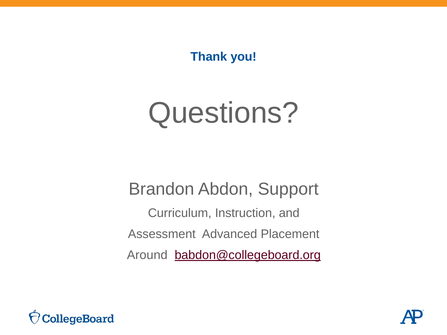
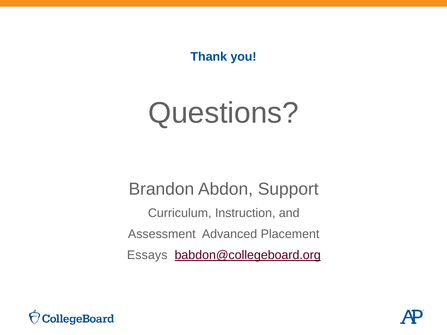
Around: Around -> Essays
